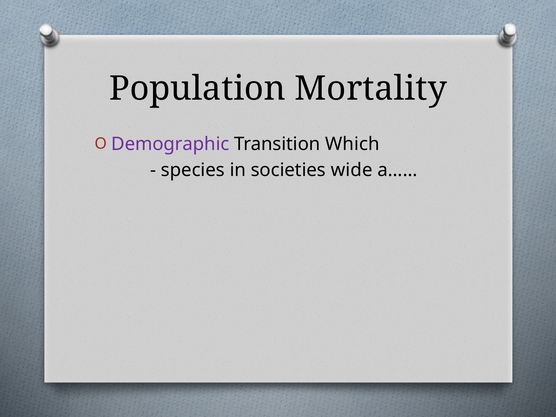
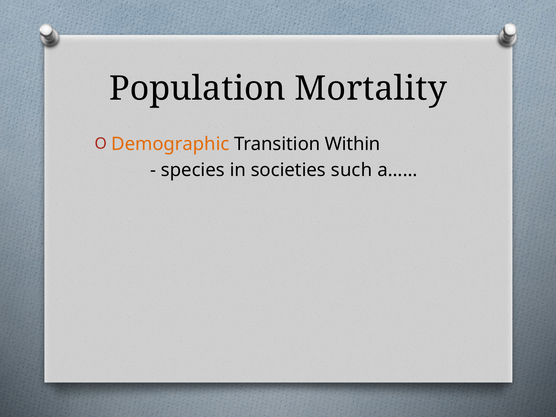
Demographic colour: purple -> orange
Which: Which -> Within
wide: wide -> such
